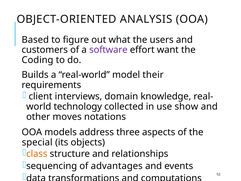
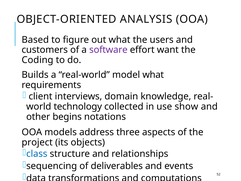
model their: their -> what
moves: moves -> begins
special: special -> project
class colour: orange -> blue
advantages: advantages -> deliverables
